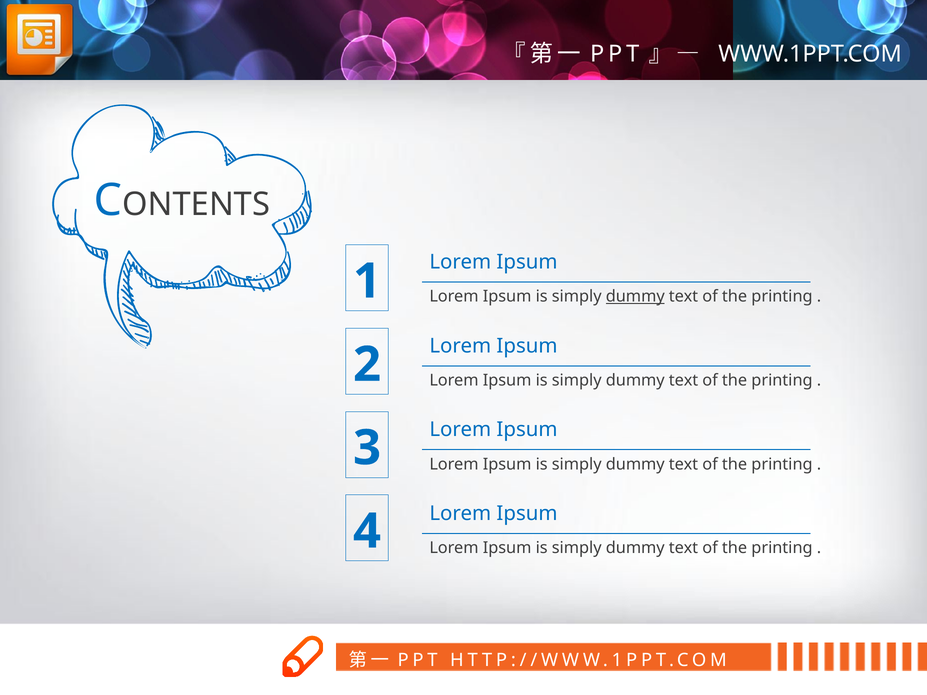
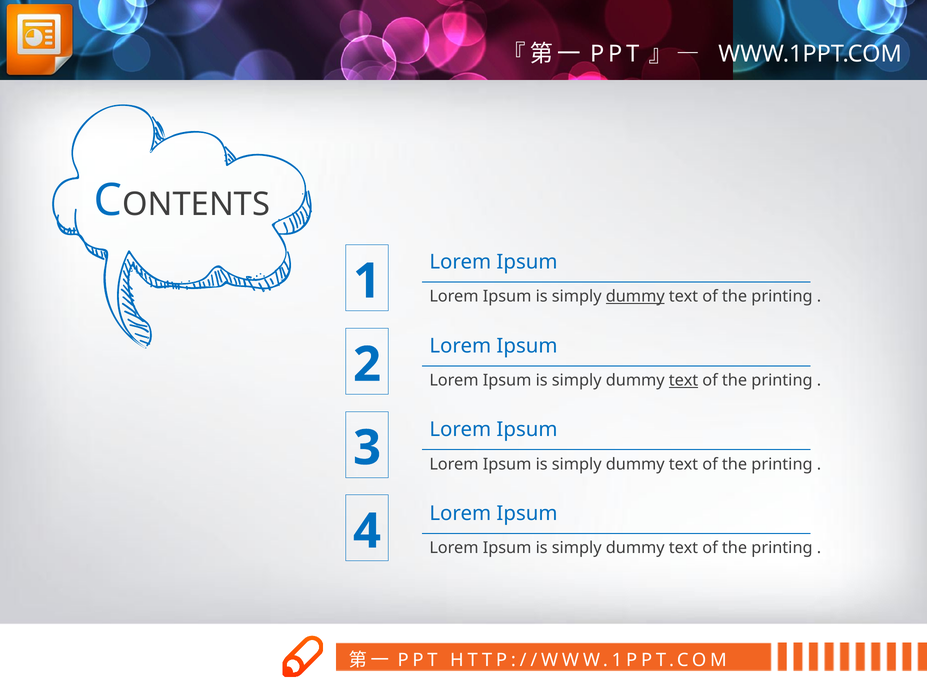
text at (684, 380) underline: none -> present
